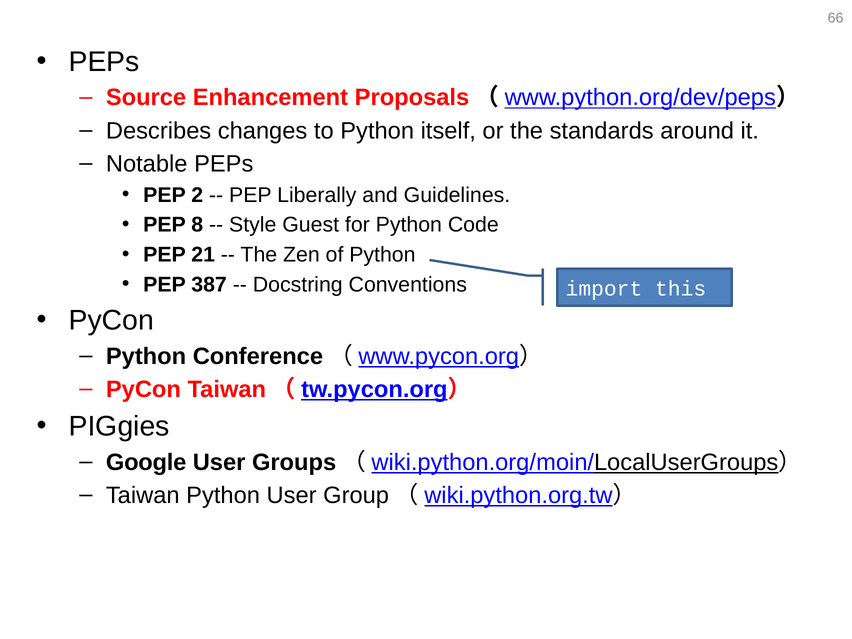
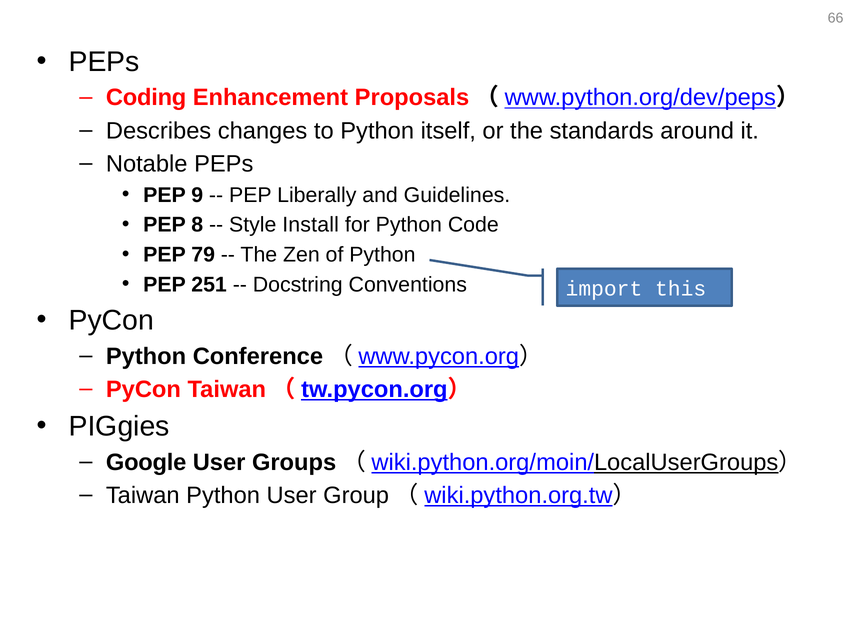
Source: Source -> Coding
2: 2 -> 9
Guest: Guest -> Install
21: 21 -> 79
387: 387 -> 251
